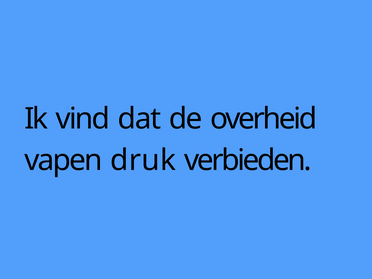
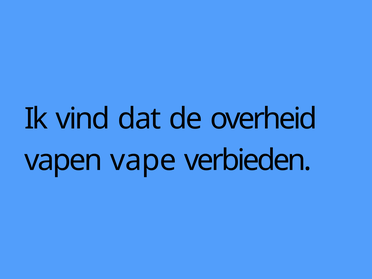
druk: druk -> vape
